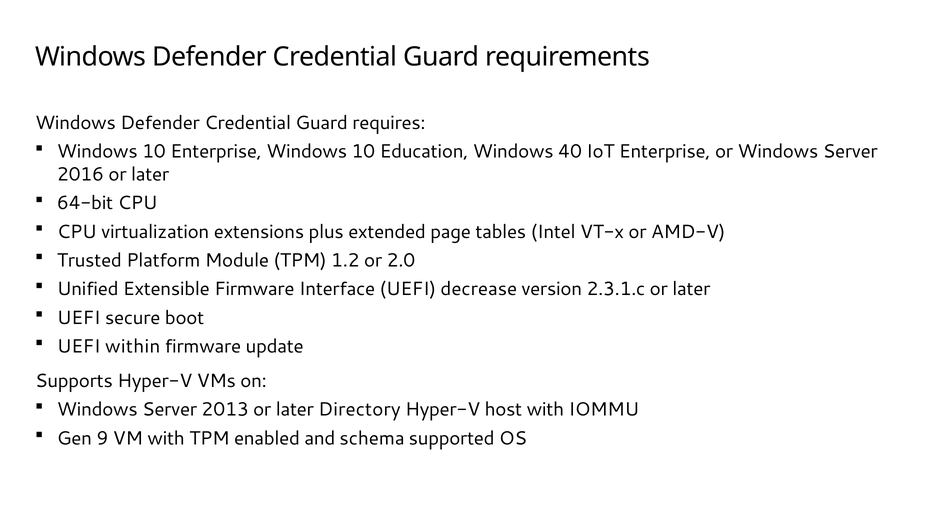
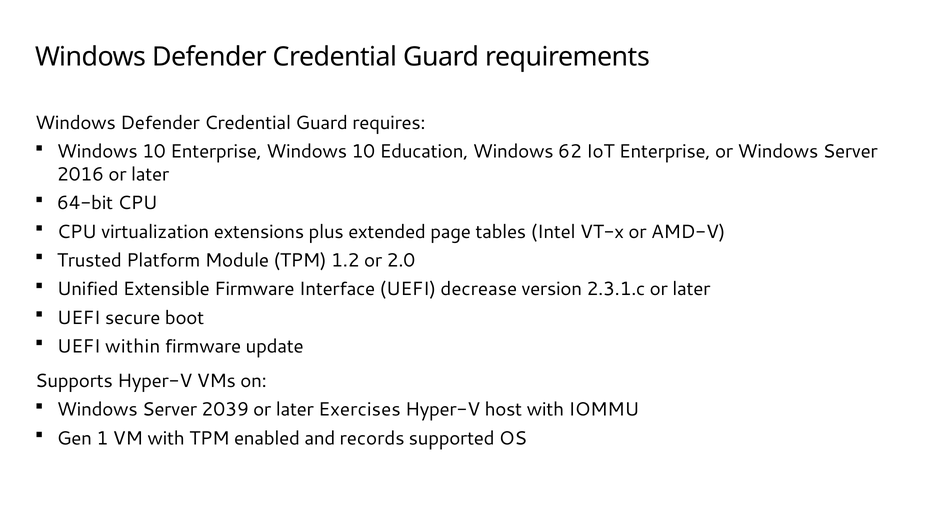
40: 40 -> 62
2013: 2013 -> 2039
Directory: Directory -> Exercises
9: 9 -> 1
schema: schema -> records
